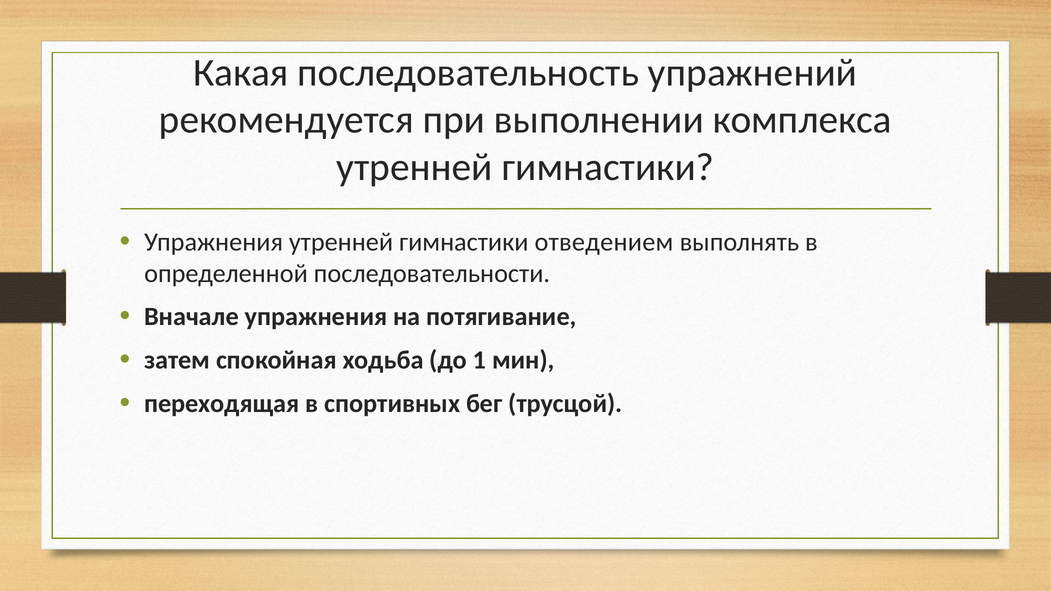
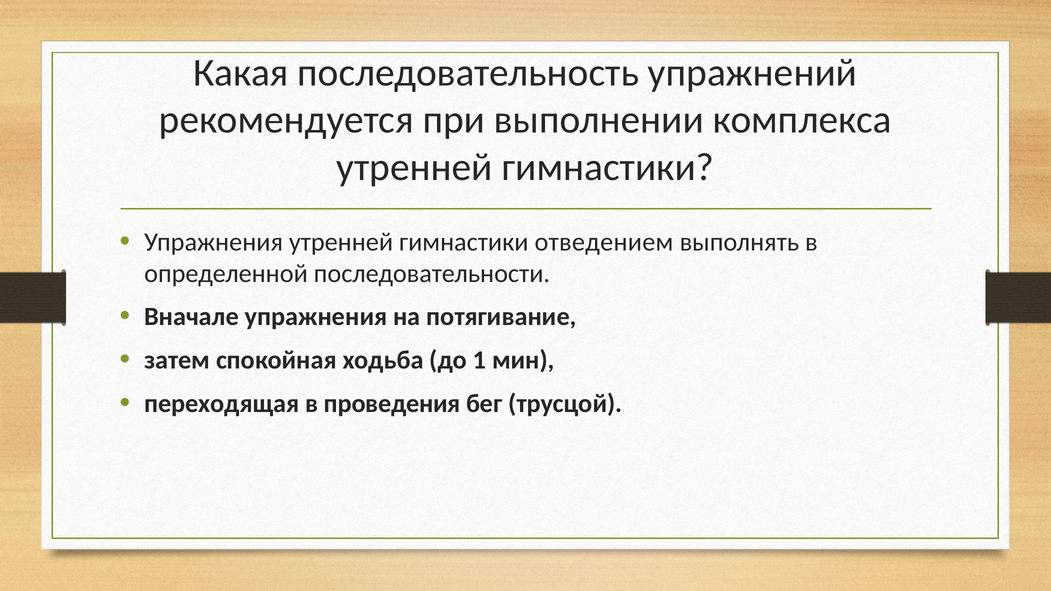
спортивных: спортивных -> проведения
